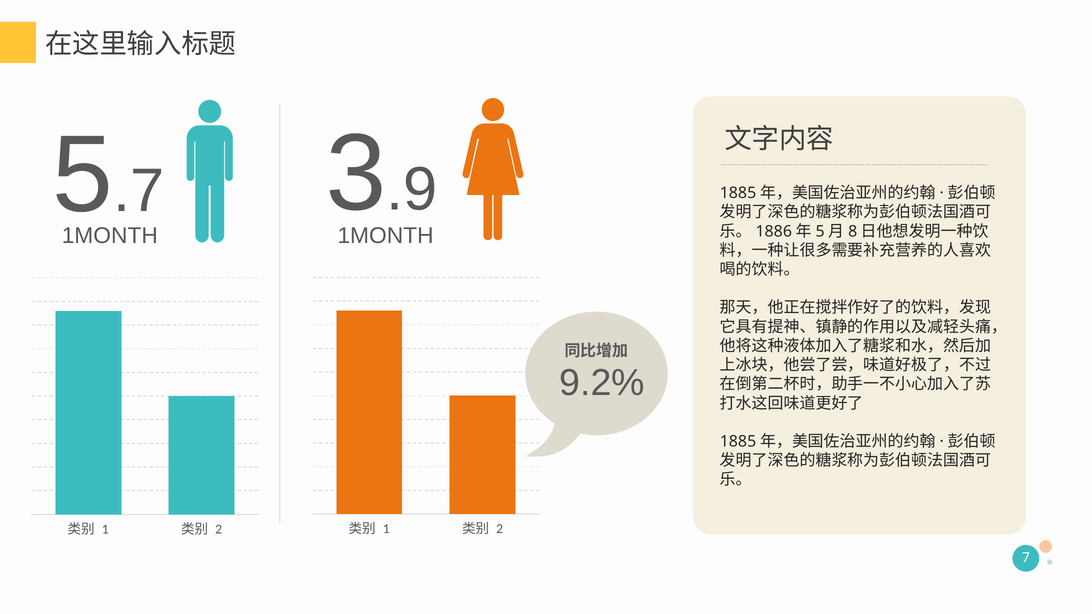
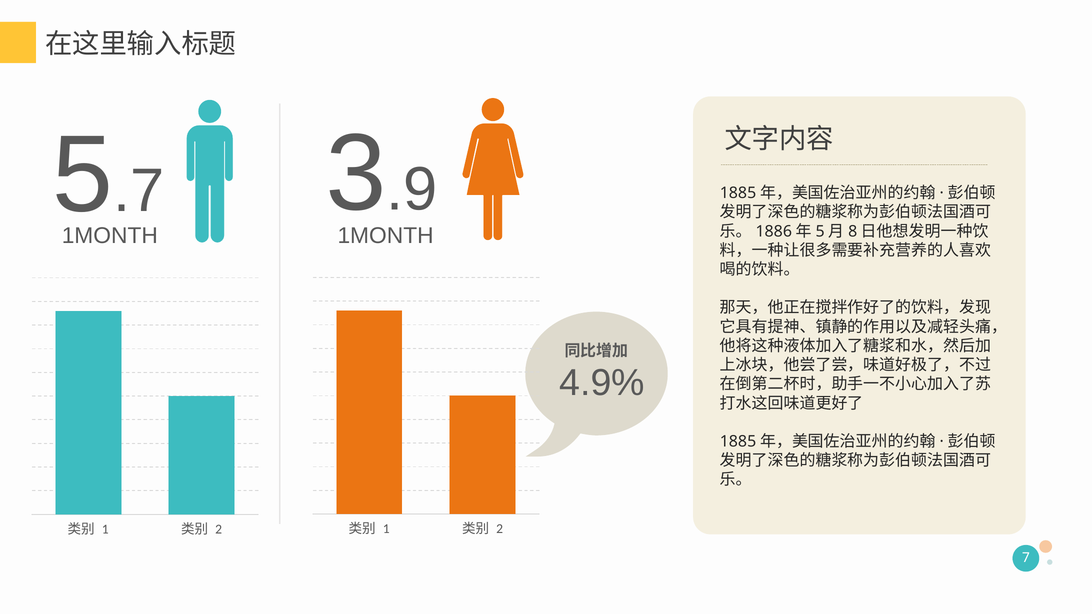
9.2%: 9.2% -> 4.9%
